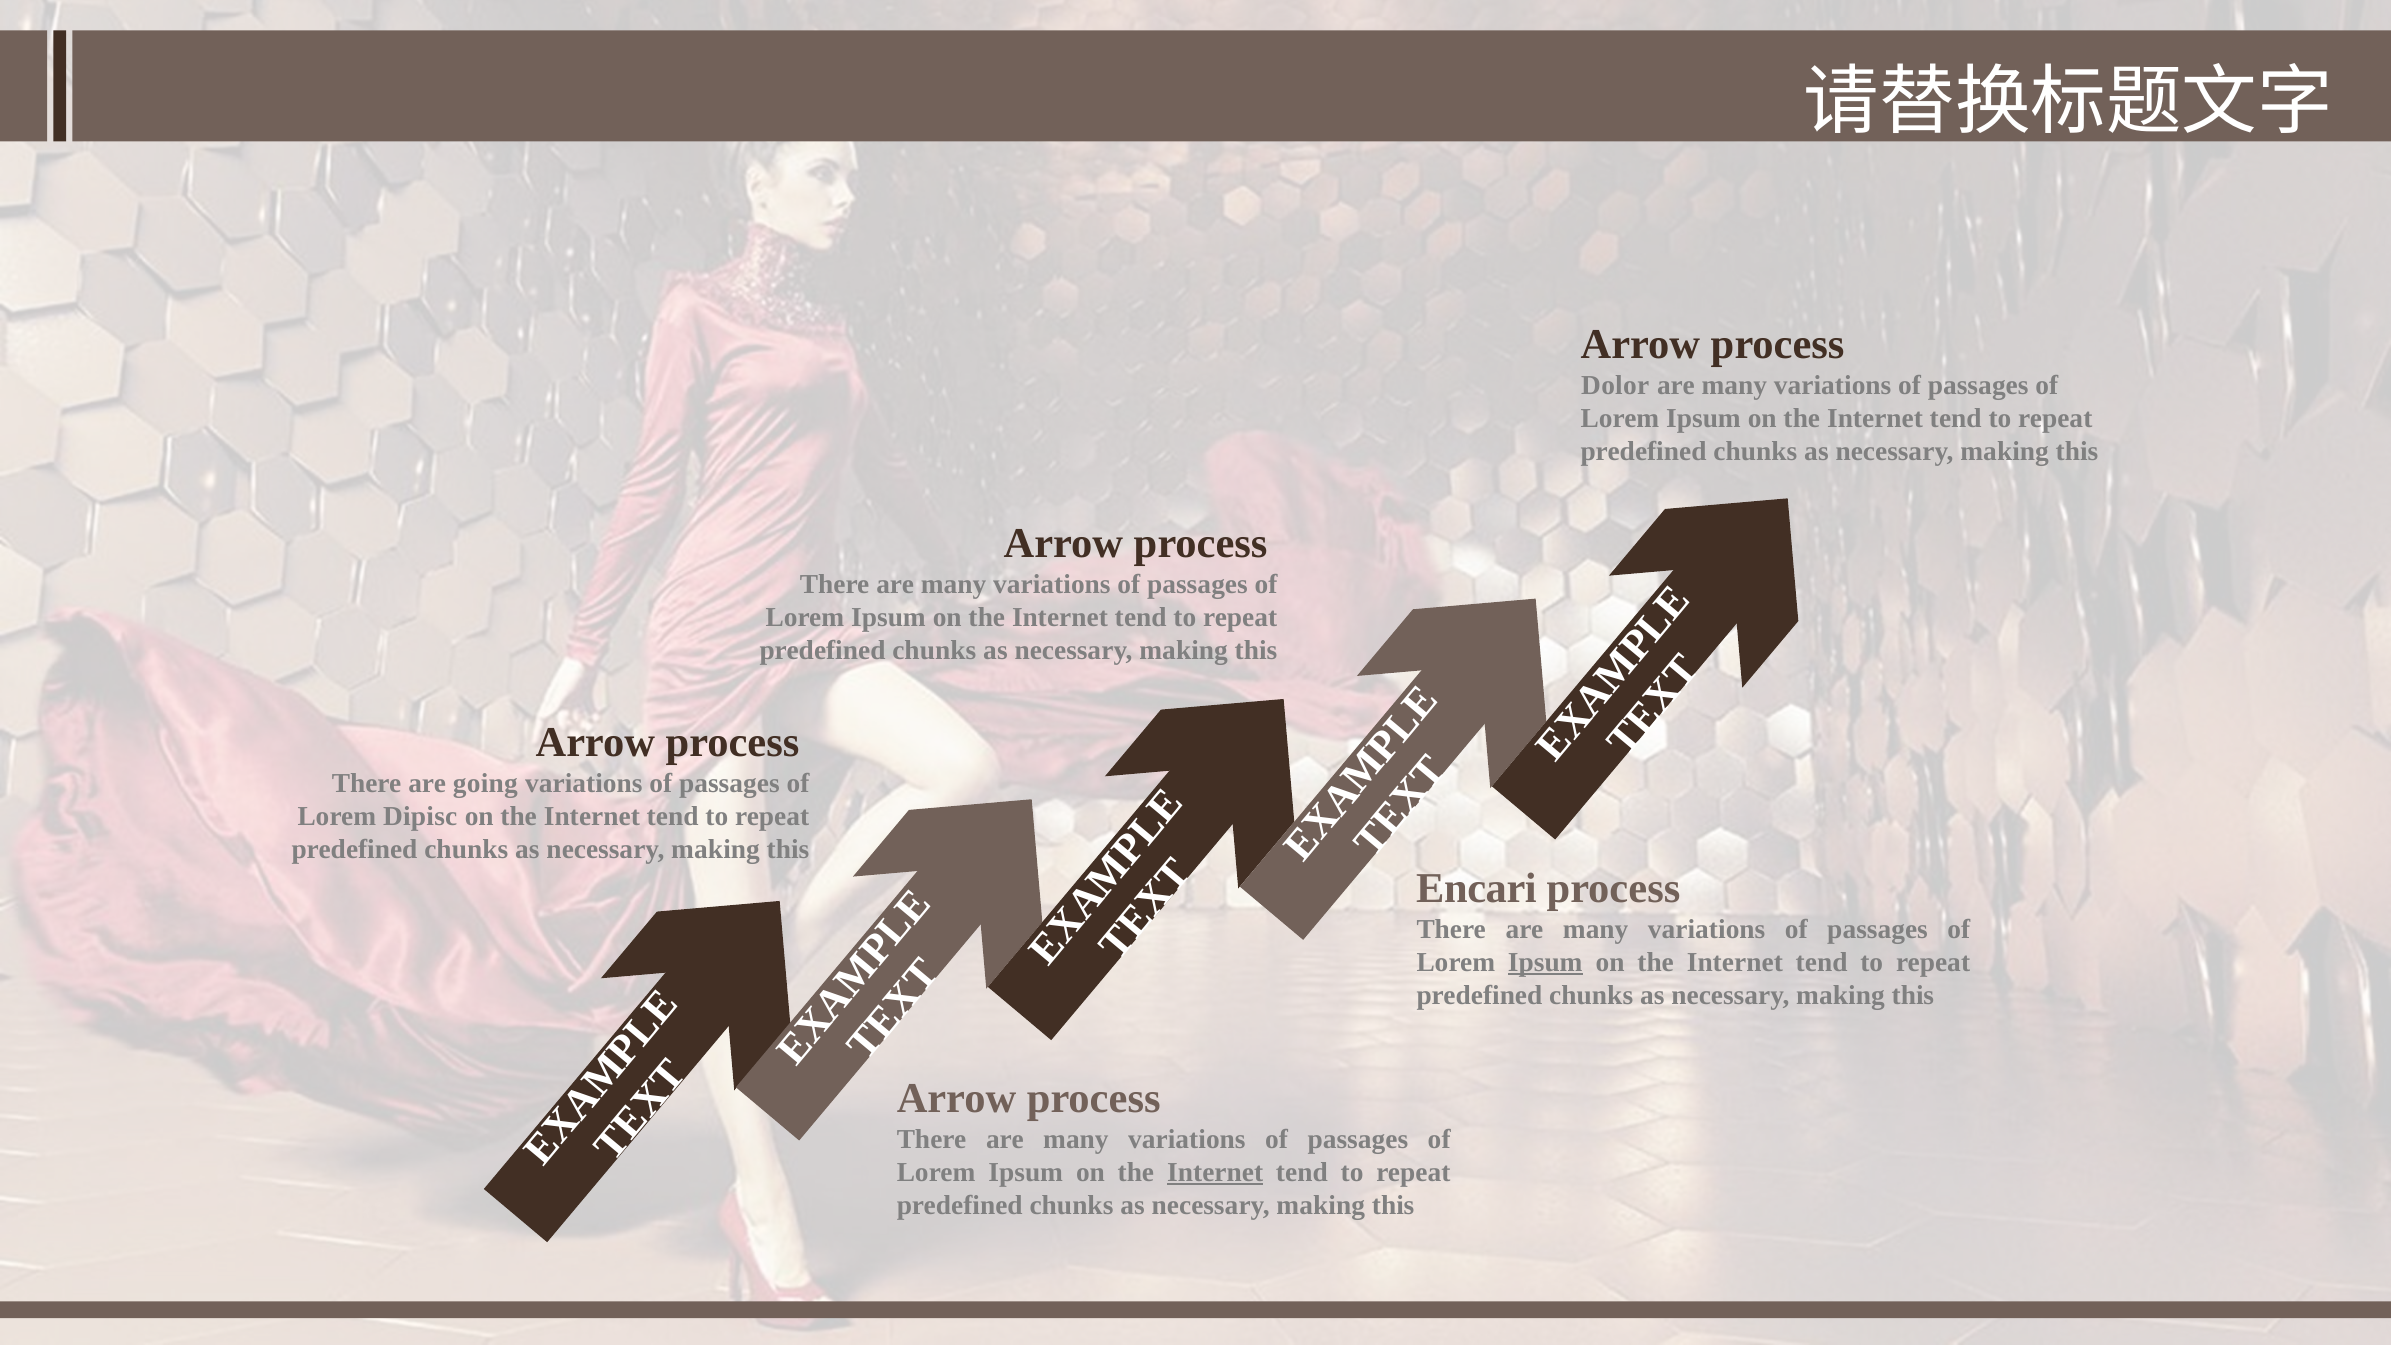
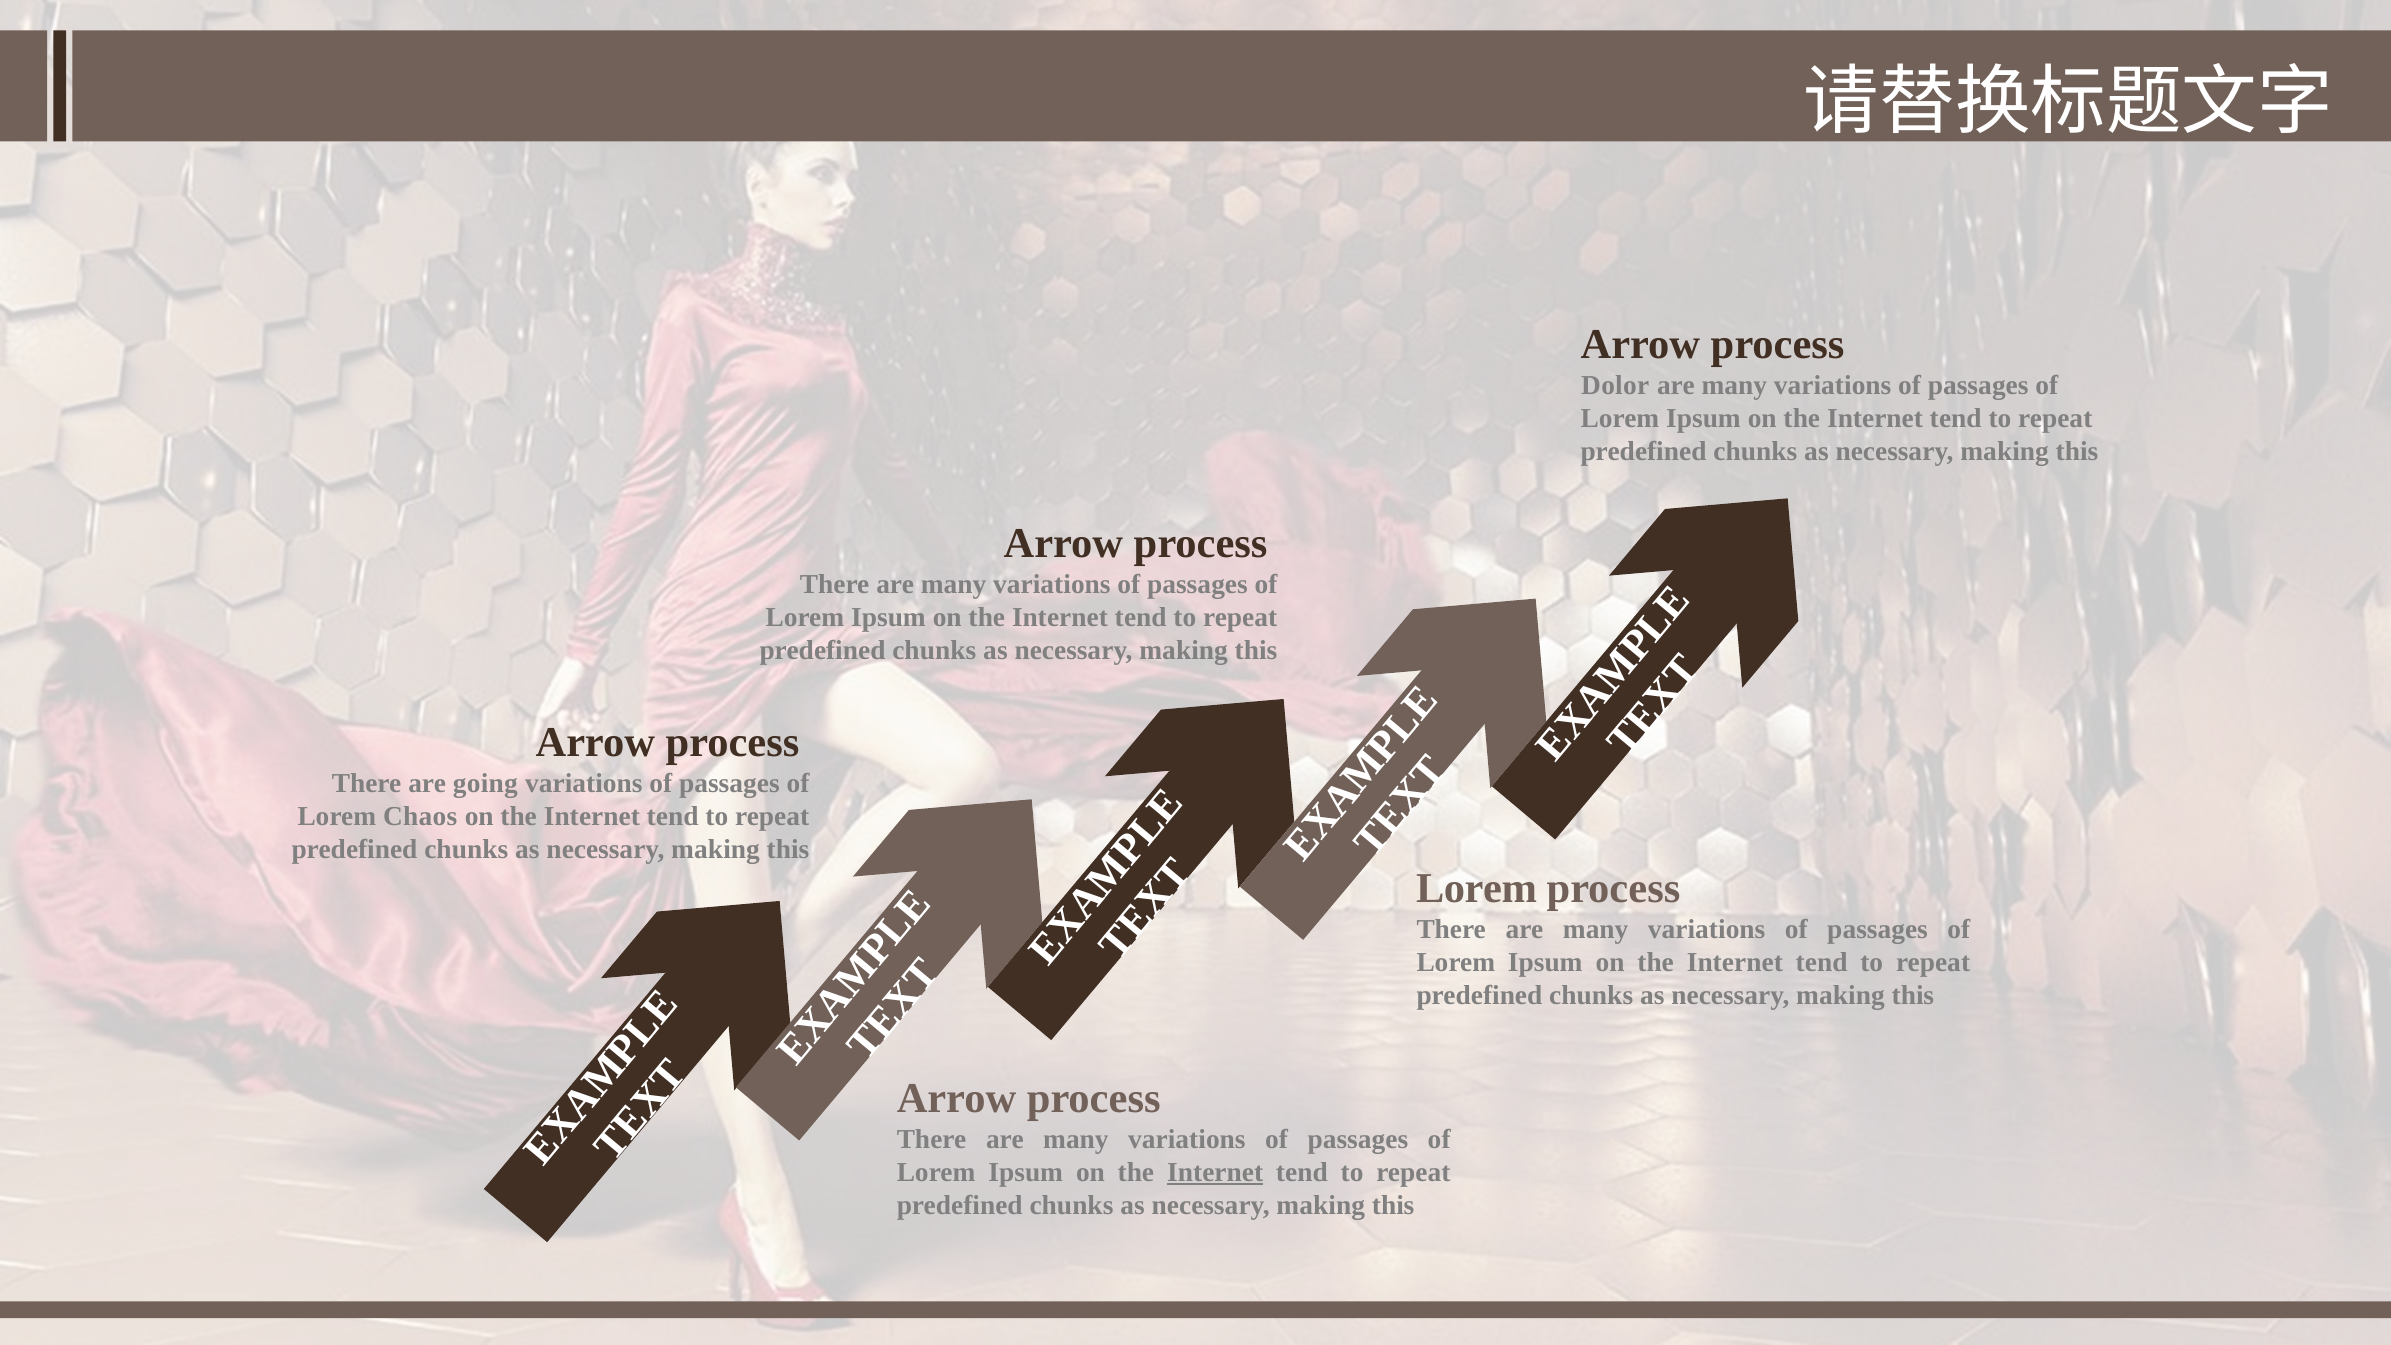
Dipisc: Dipisc -> Chaos
Encari at (1476, 889): Encari -> Lorem
Ipsum at (1545, 962) underline: present -> none
